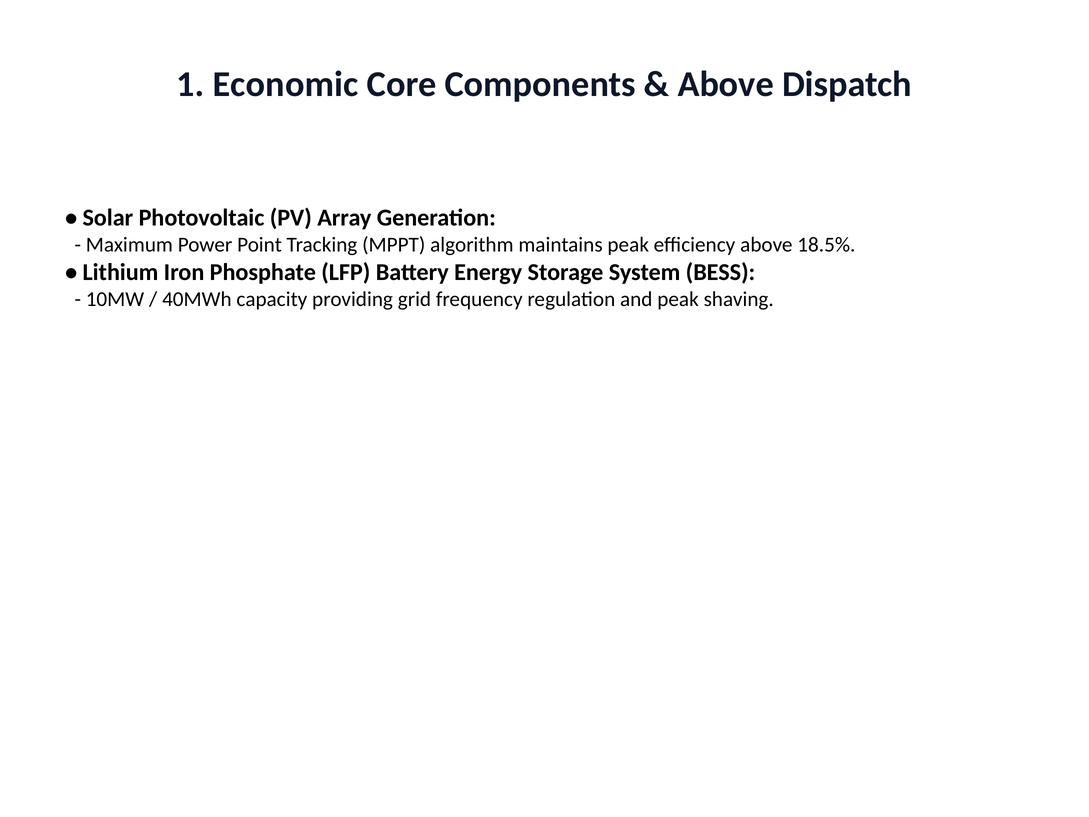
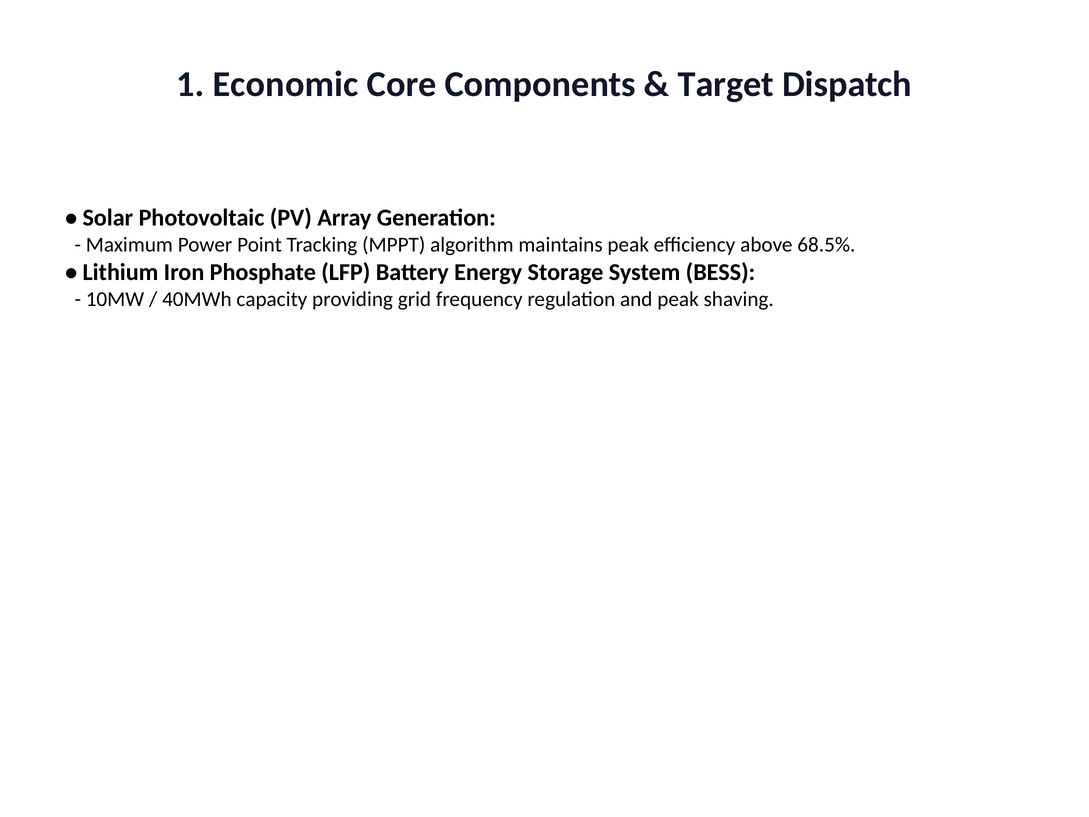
Above at (726, 84): Above -> Target
18.5%: 18.5% -> 68.5%
